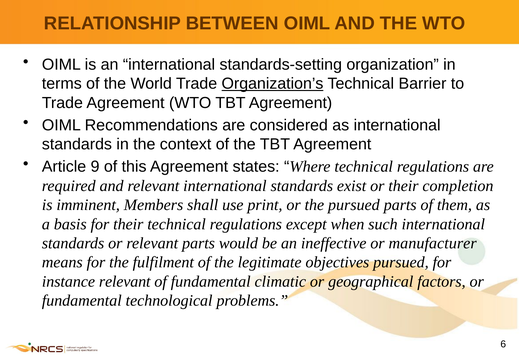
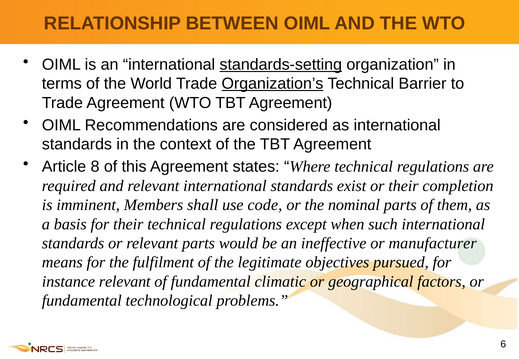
standards-setting underline: none -> present
9: 9 -> 8
print: print -> code
the pursued: pursued -> nominal
